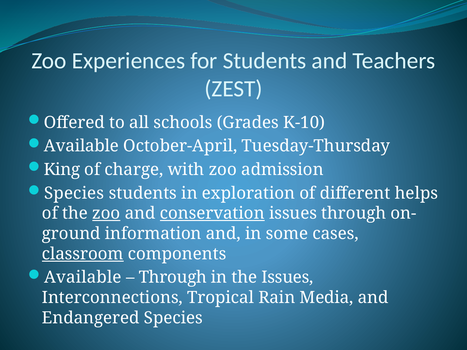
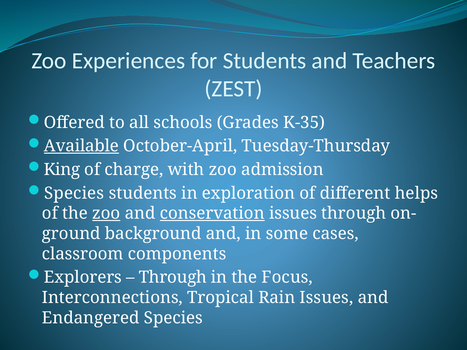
K-10: K-10 -> K-35
Available at (81, 146) underline: none -> present
information: information -> background
classroom underline: present -> none
Available at (83, 278): Available -> Explorers
the Issues: Issues -> Focus
Rain Media: Media -> Issues
